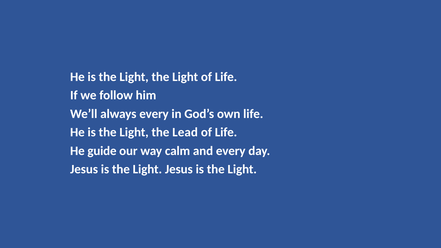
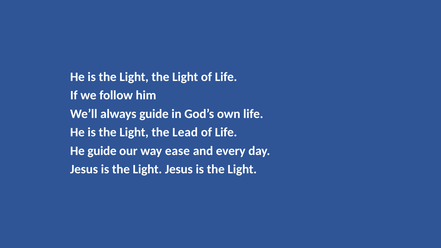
always every: every -> guide
calm: calm -> ease
